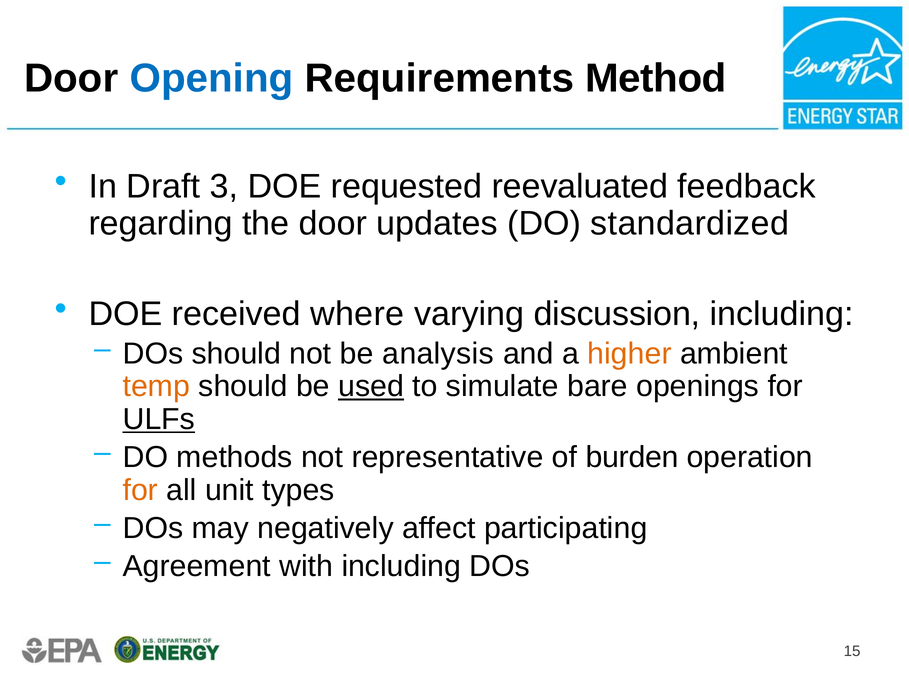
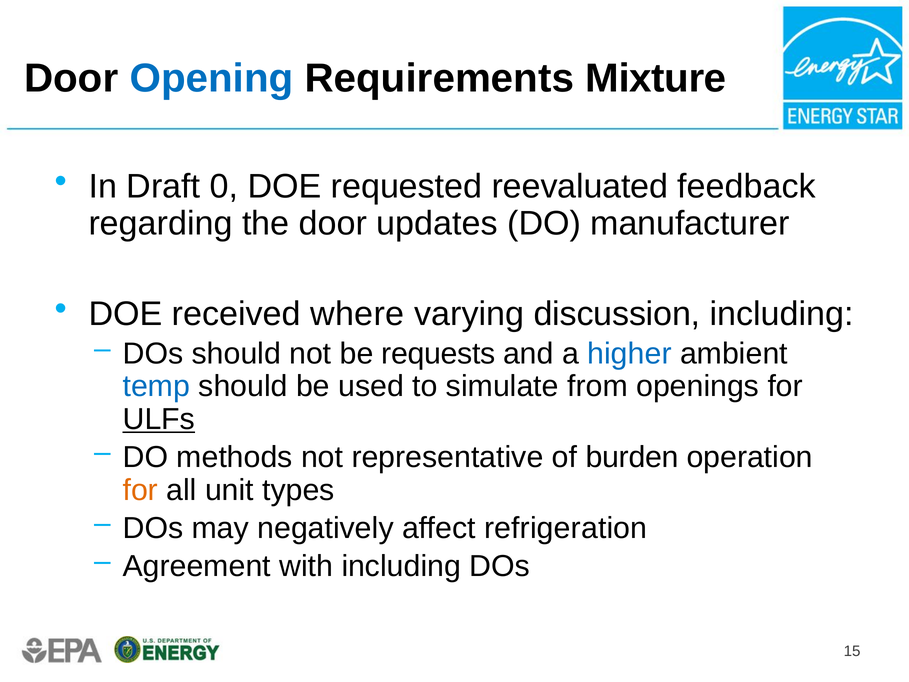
Method: Method -> Mixture
3: 3 -> 0
standardized: standardized -> manufacturer
analysis: analysis -> requests
higher colour: orange -> blue
temp colour: orange -> blue
used underline: present -> none
bare: bare -> from
participating: participating -> refrigeration
